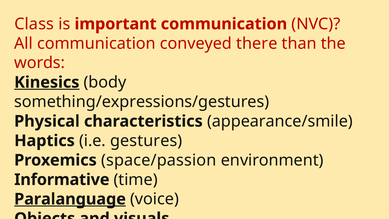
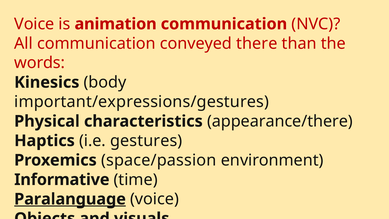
Class at (34, 24): Class -> Voice
important: important -> animation
Kinesics underline: present -> none
something/expressions/gestures: something/expressions/gestures -> important/expressions/gestures
appearance/smile: appearance/smile -> appearance/there
